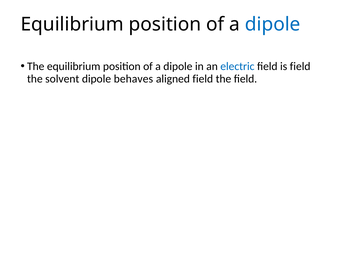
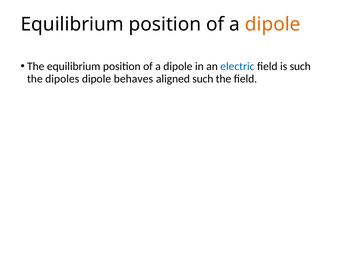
dipole at (273, 24) colour: blue -> orange
is field: field -> such
solvent: solvent -> dipoles
aligned field: field -> such
